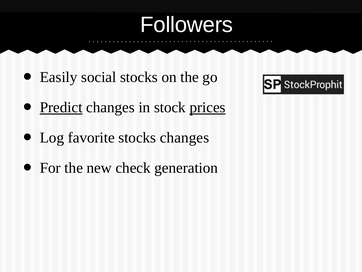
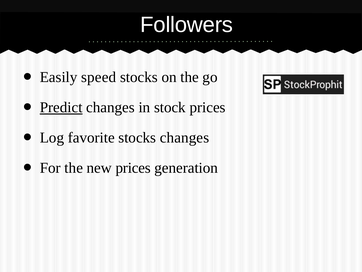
social: social -> speed
prices at (208, 107) underline: present -> none
new check: check -> prices
